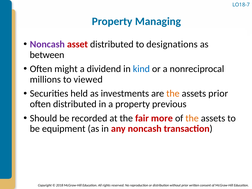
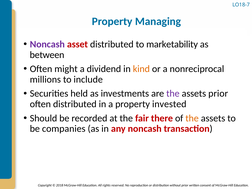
designations: designations -> marketability
kind colour: blue -> orange
viewed: viewed -> include
the at (173, 94) colour: orange -> purple
previous: previous -> invested
more: more -> there
equipment: equipment -> companies
